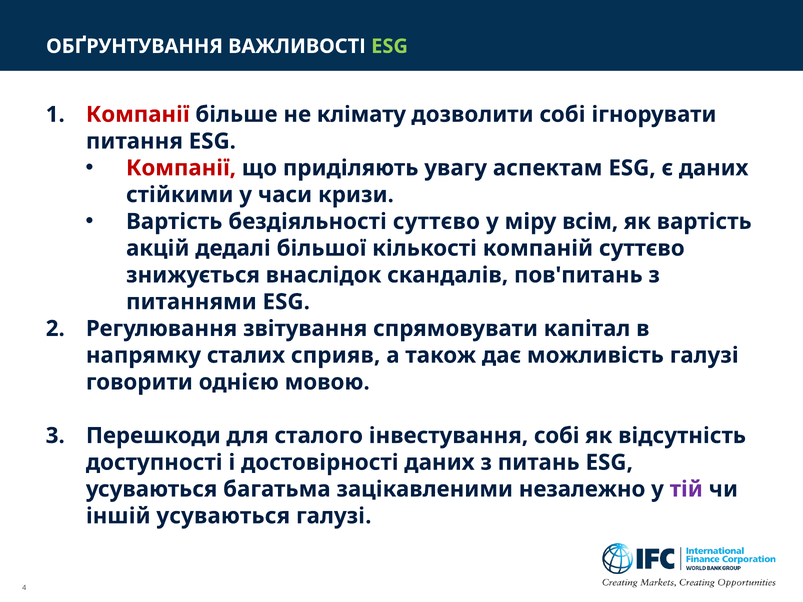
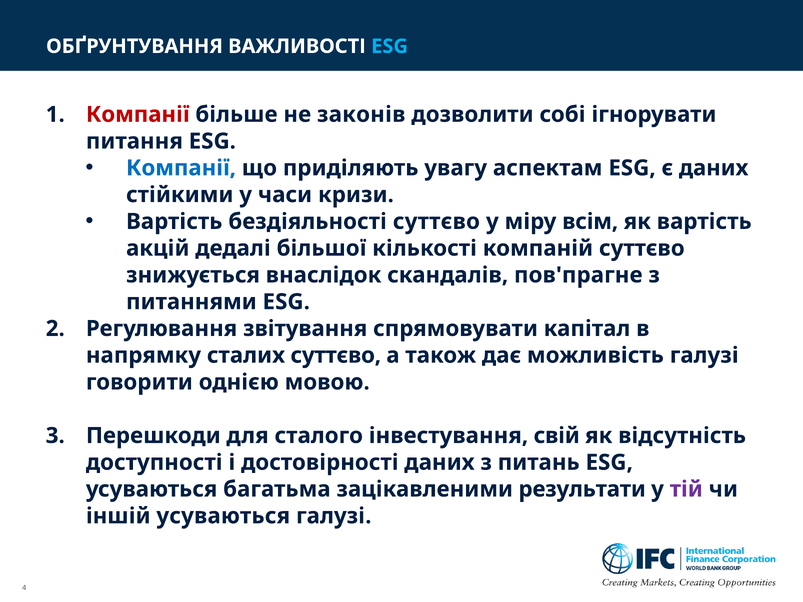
ESG at (390, 46) colour: light green -> light blue
клімату: клімату -> законів
Компанії at (181, 168) colour: red -> blue
пов'питань: пов'питань -> пов'прагне
сталих сприяв: сприяв -> суттєво
інвестування собі: собі -> свій
незалежно: незалежно -> результати
